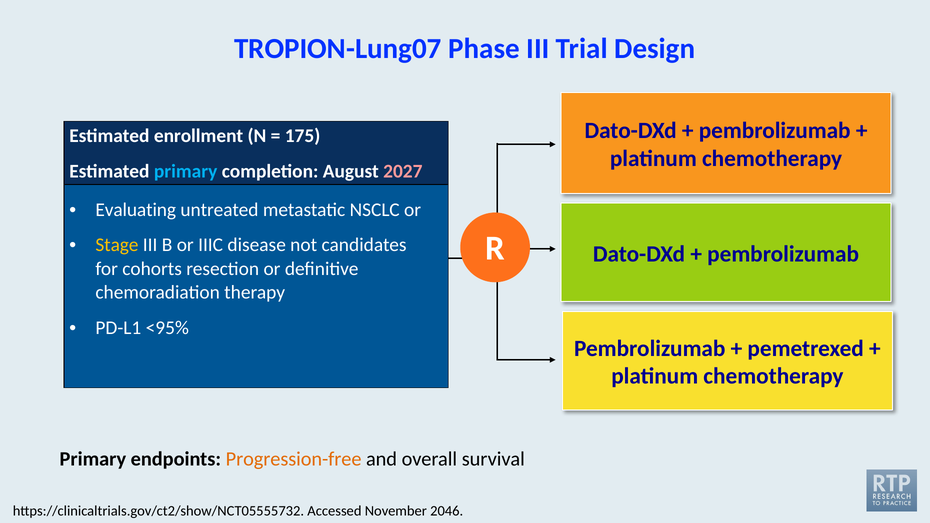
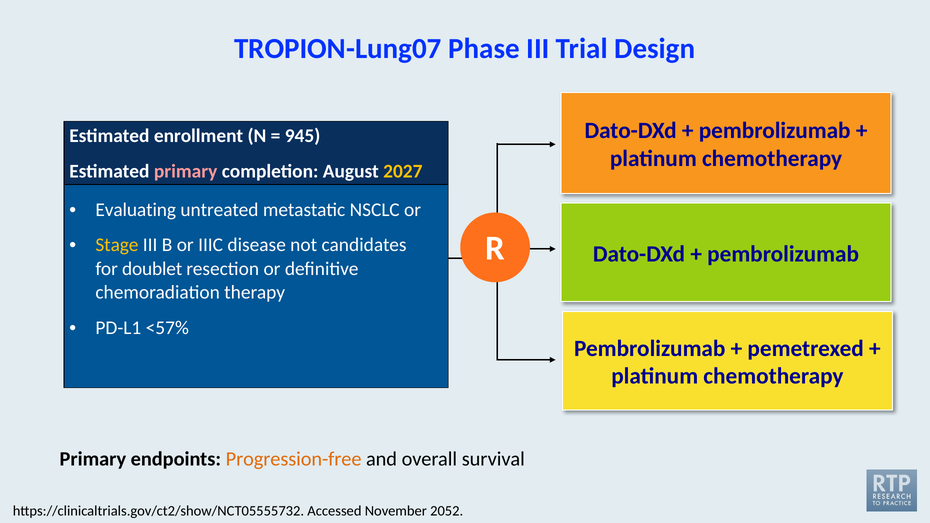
175: 175 -> 945
primary at (186, 171) colour: light blue -> pink
2027 colour: pink -> yellow
cohorts: cohorts -> doublet
<95%: <95% -> <57%
2046: 2046 -> 2052
